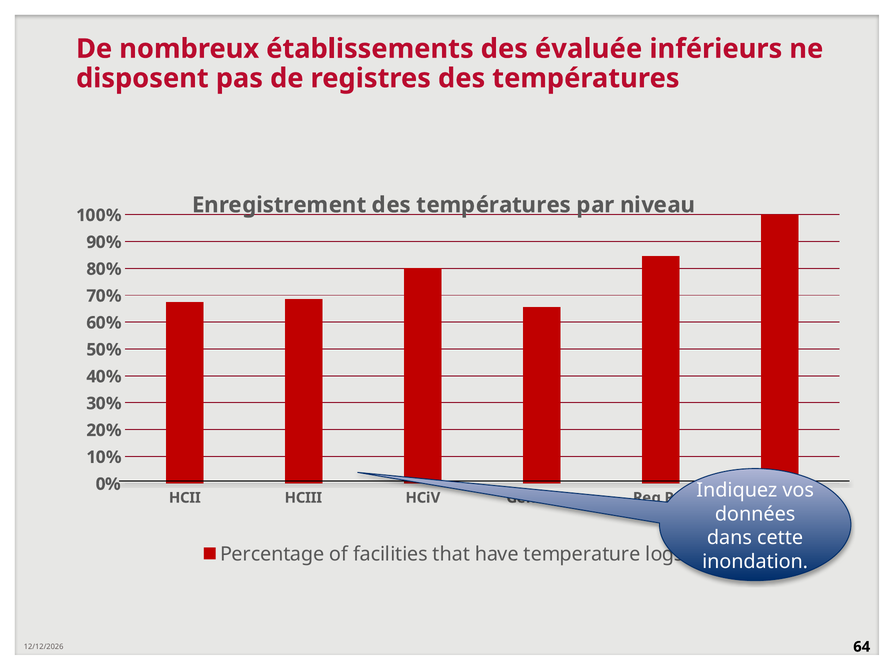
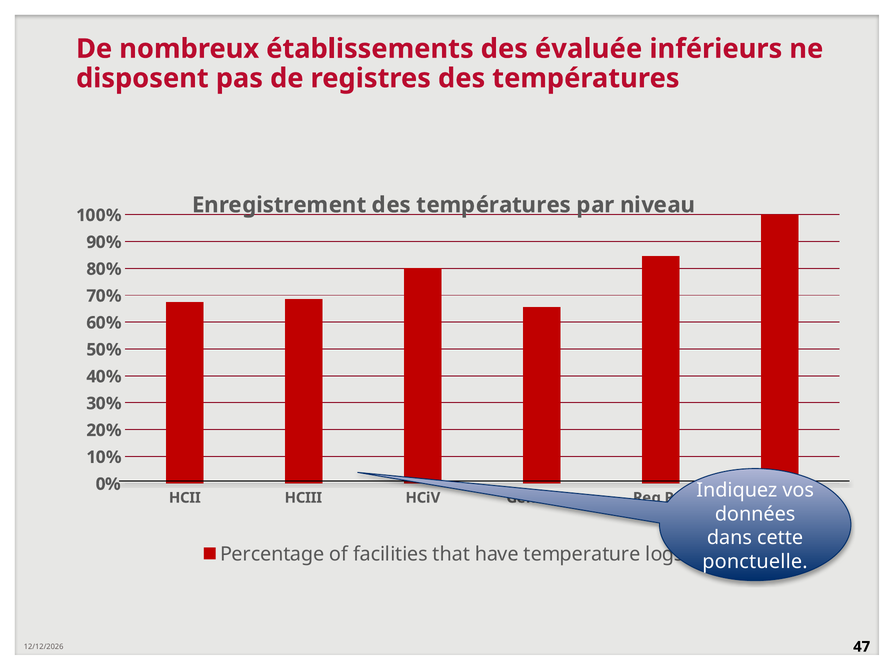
inondation: inondation -> ponctuelle
64: 64 -> 47
